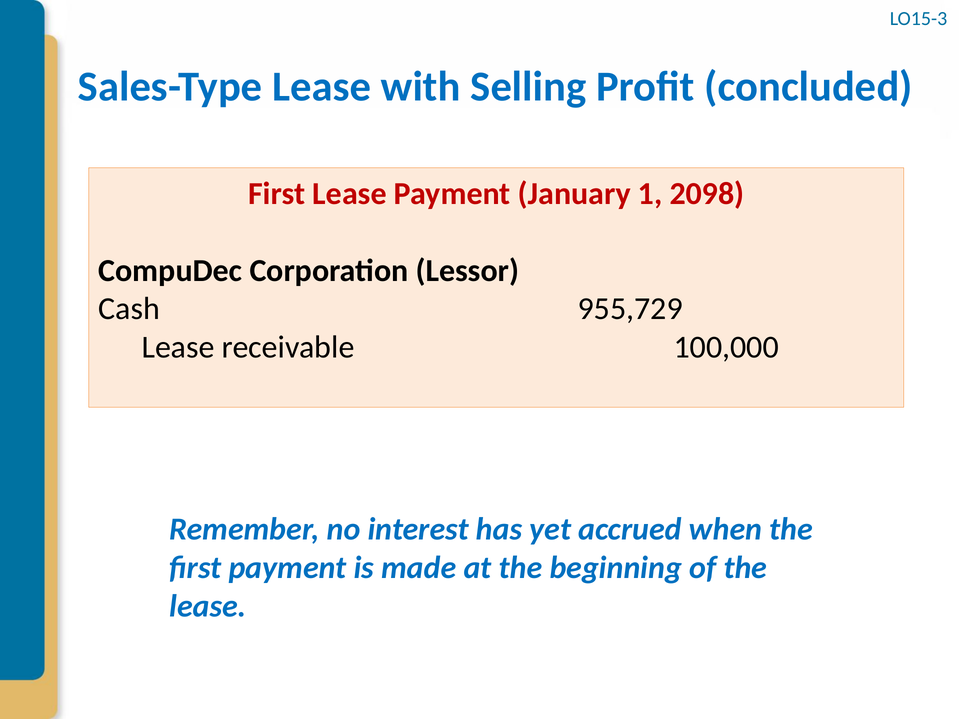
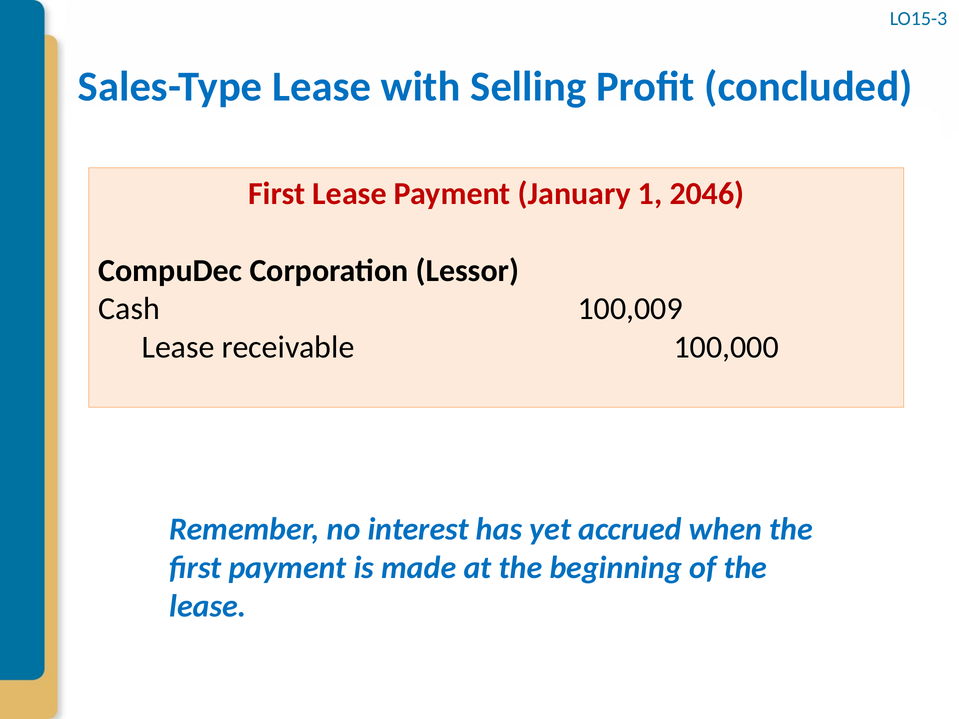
2098: 2098 -> 2046
955,729: 955,729 -> 100,009
